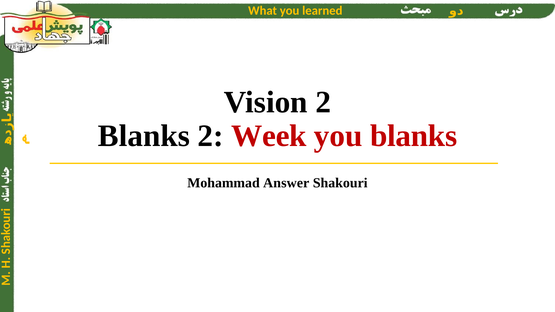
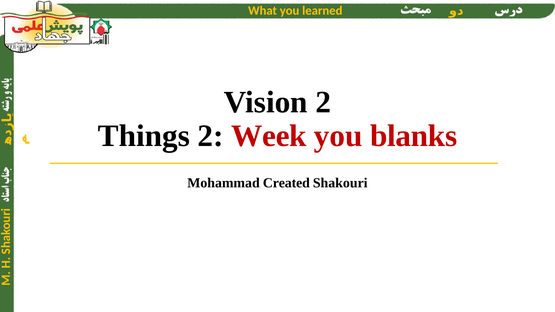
Blanks at (144, 136): Blanks -> Things
Answer: Answer -> Created
